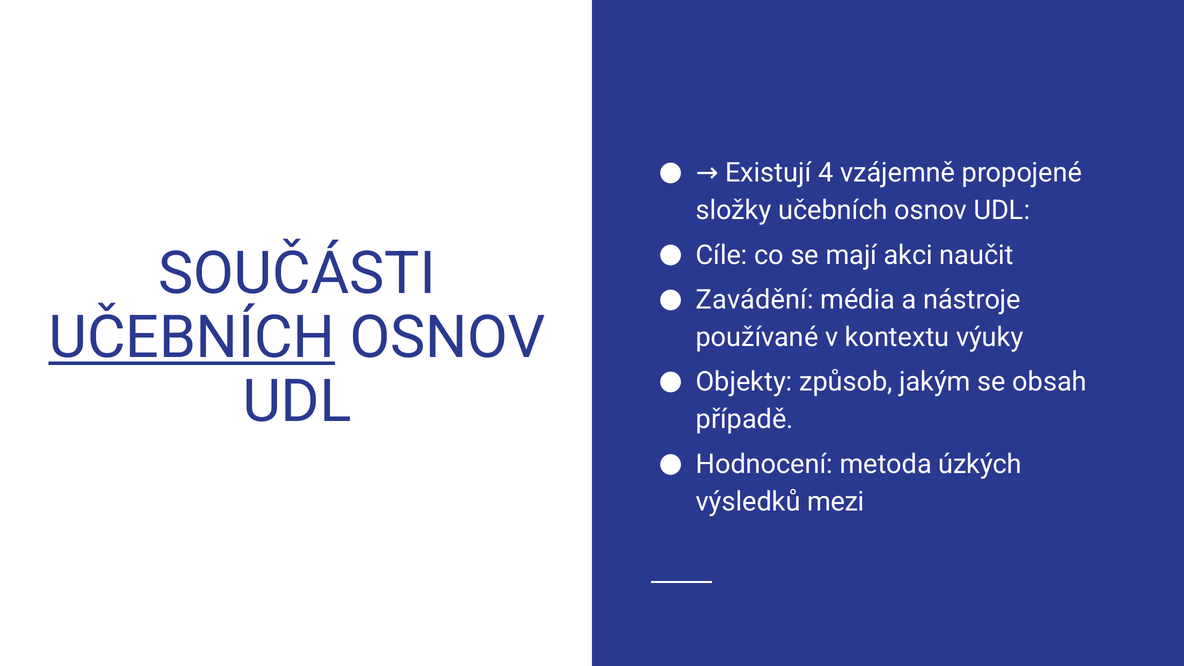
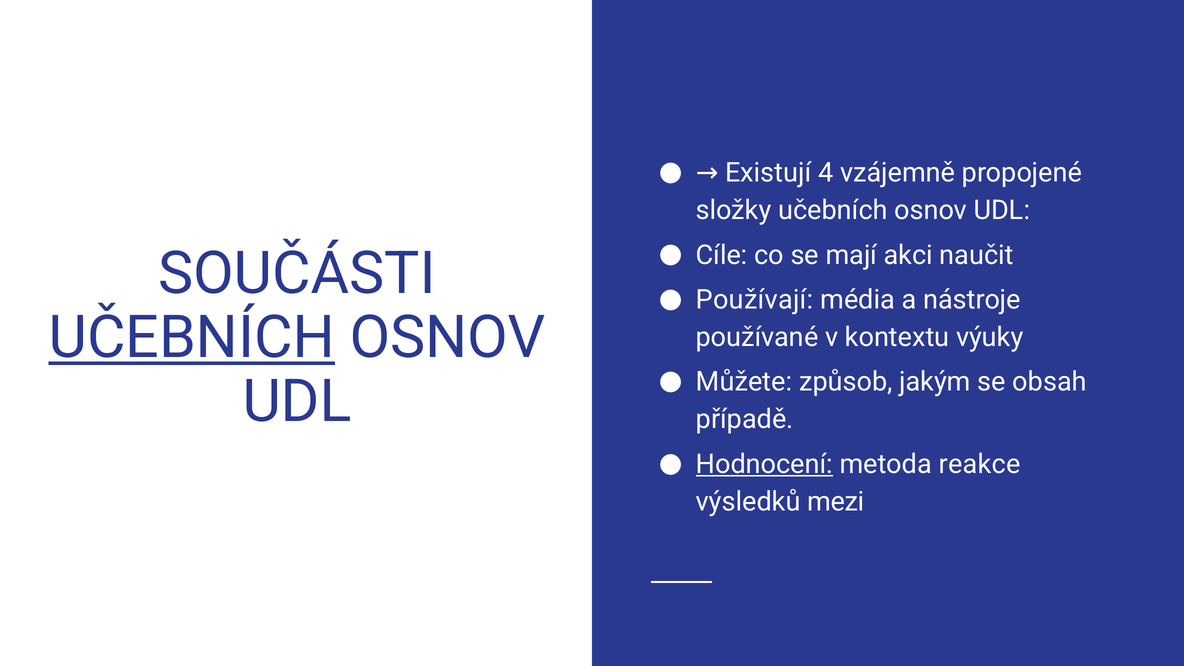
Zavádění: Zavádění -> Používají
Objekty: Objekty -> Můžete
Hodnocení underline: none -> present
úzkých: úzkých -> reakce
